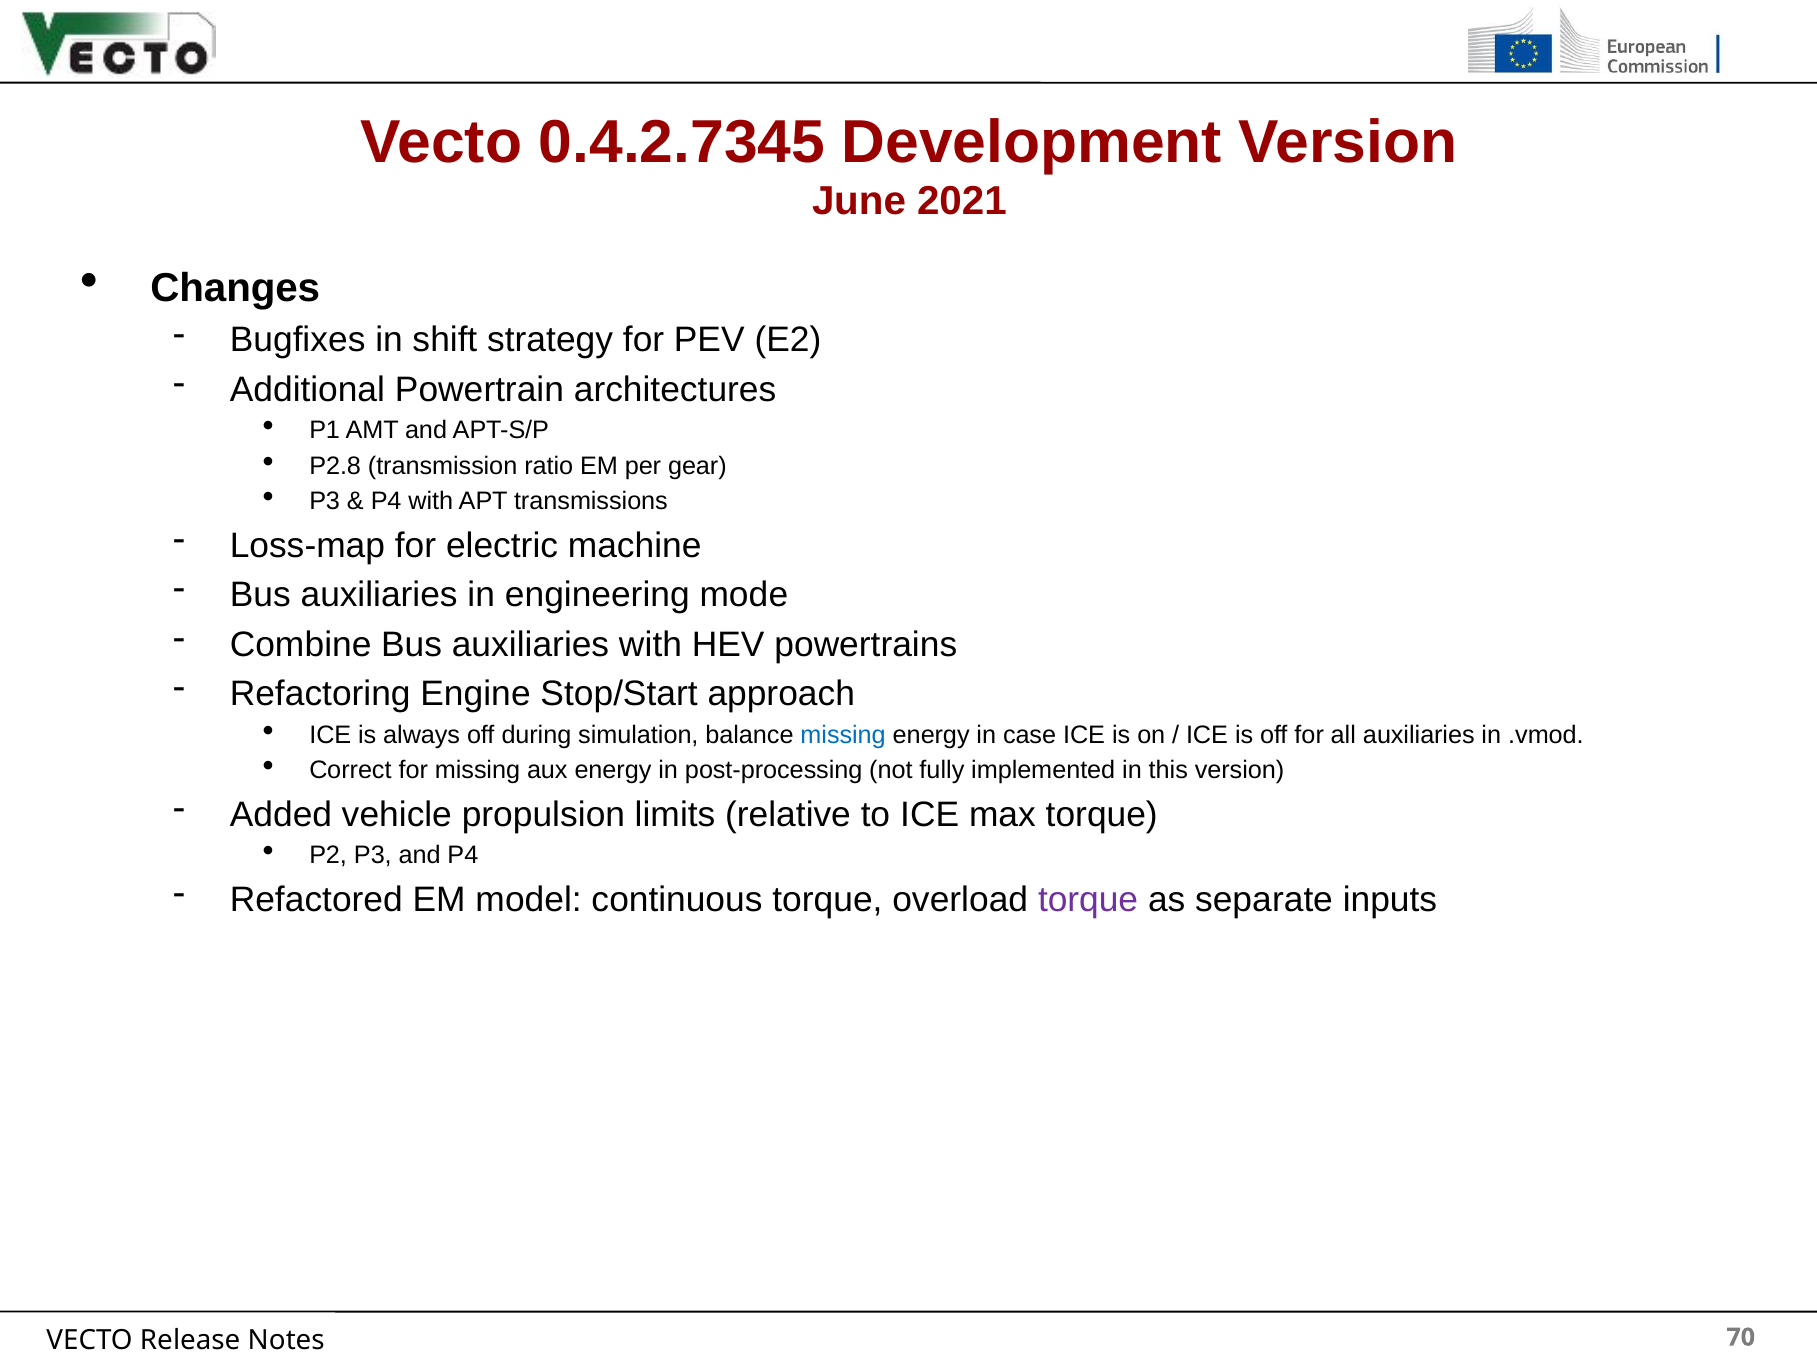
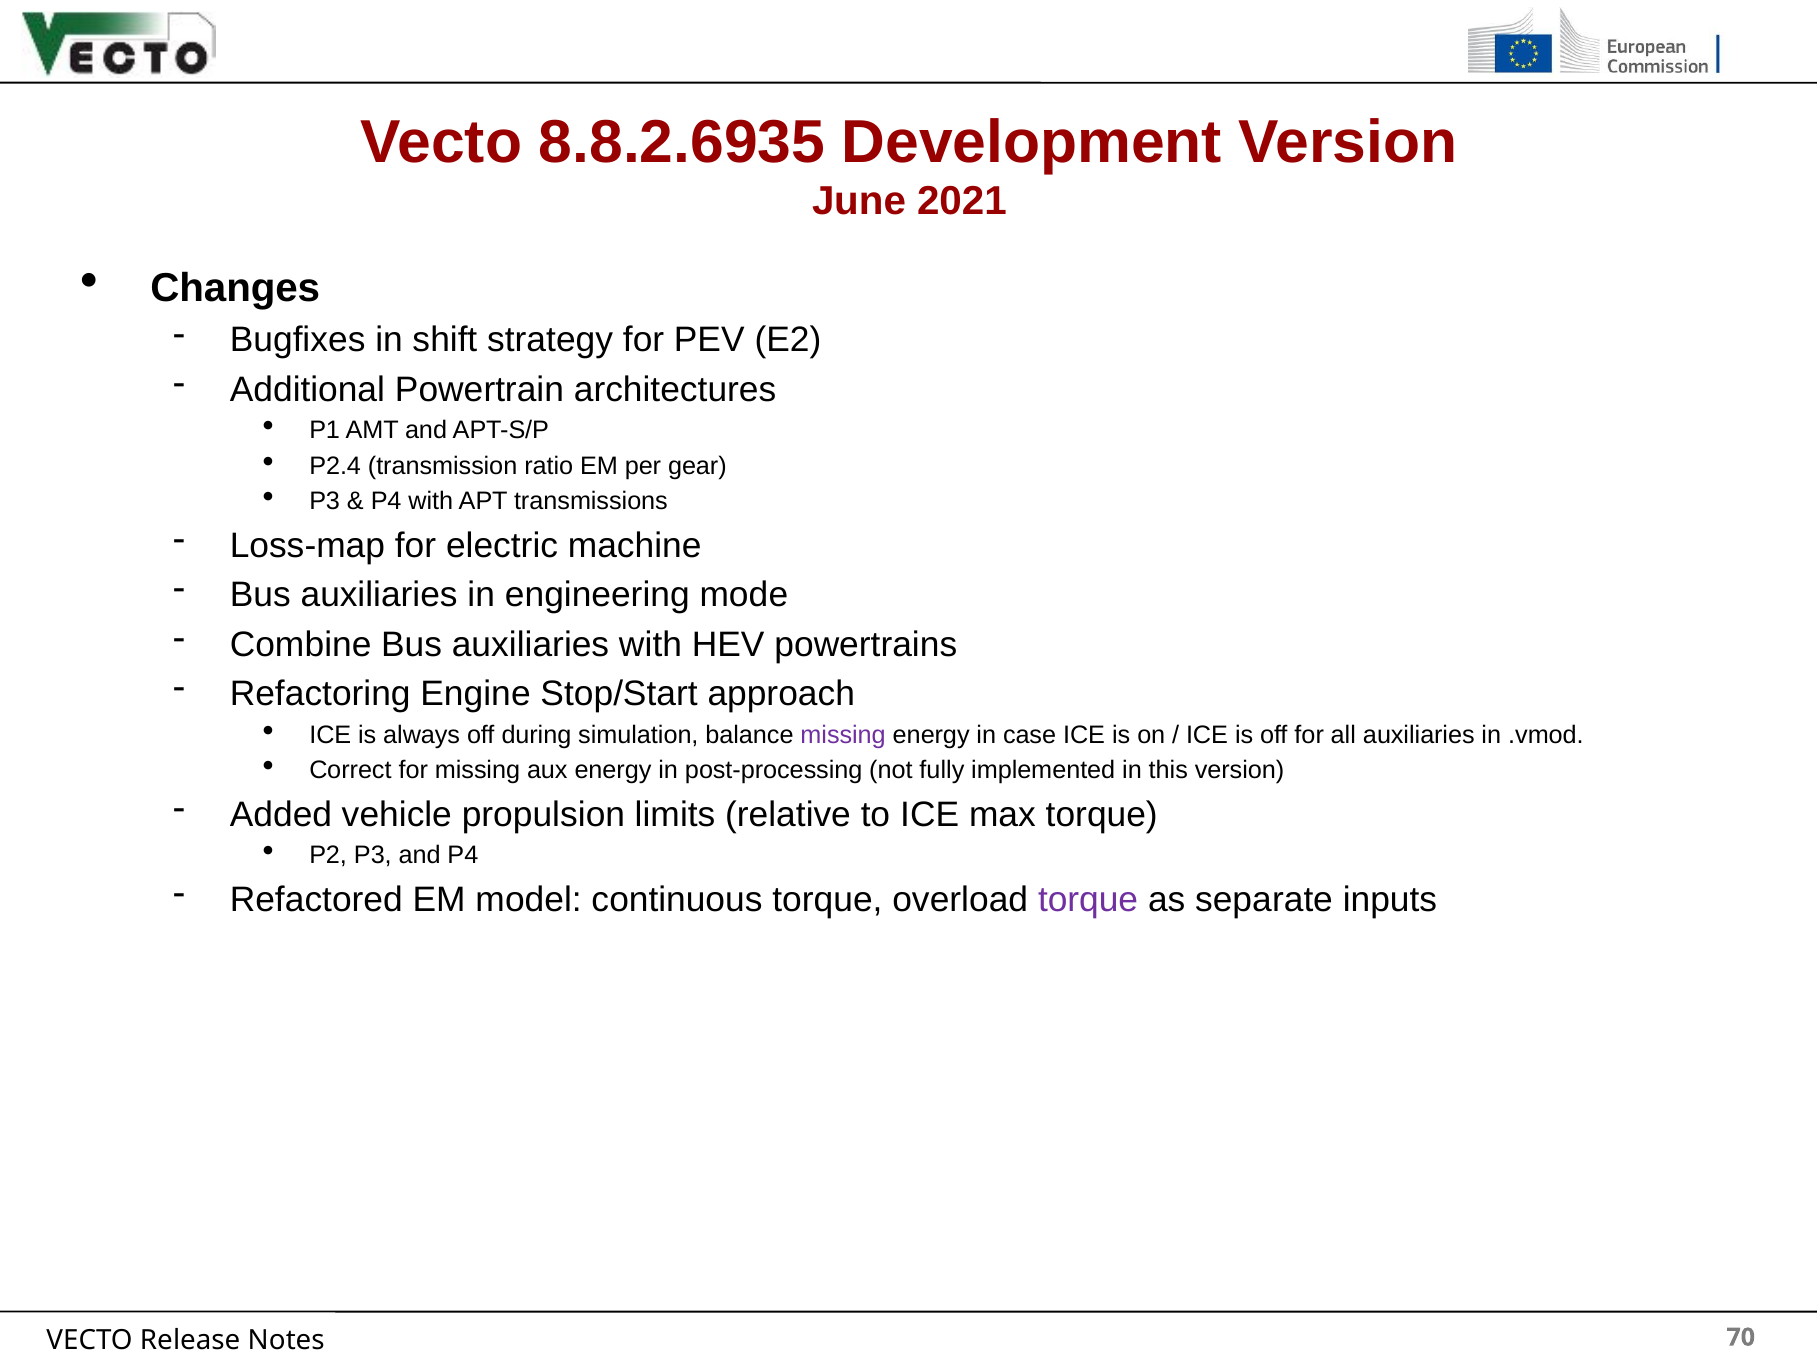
0.4.2.7345: 0.4.2.7345 -> 8.8.2.6935
P2.8: P2.8 -> P2.4
missing at (843, 735) colour: blue -> purple
